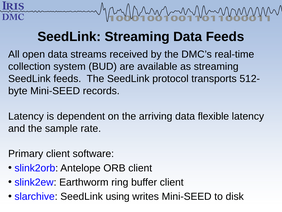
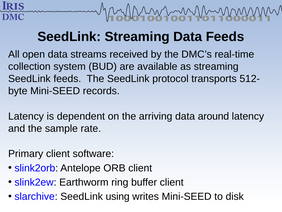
flexible: flexible -> around
